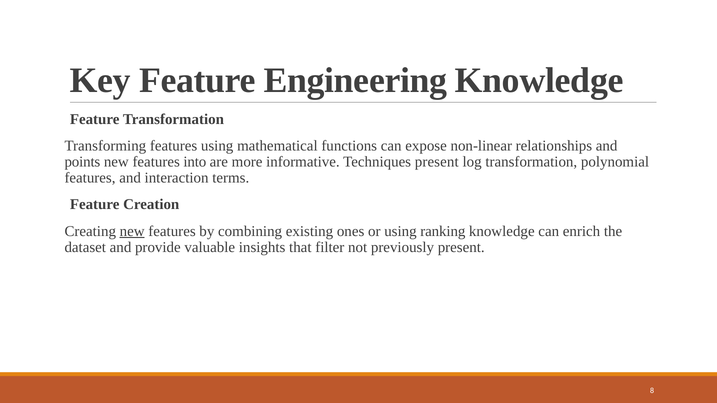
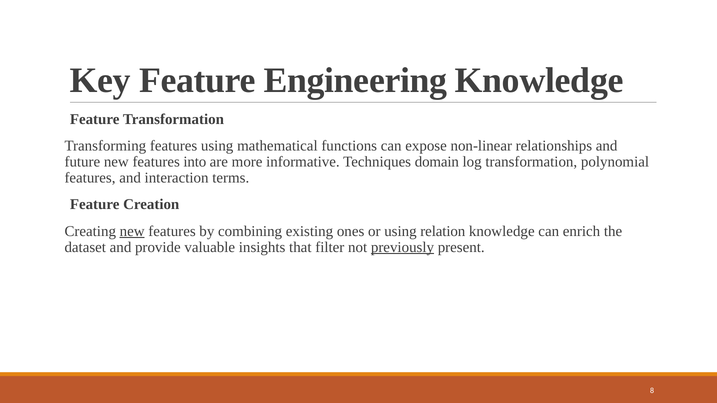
points: points -> future
Techniques present: present -> domain
ranking: ranking -> relation
previously underline: none -> present
